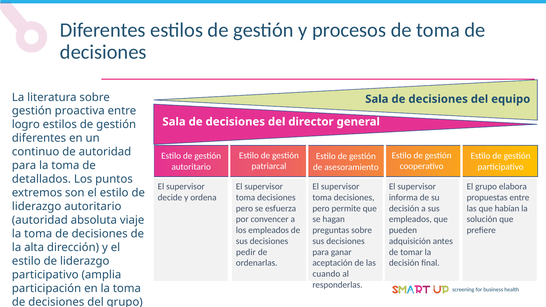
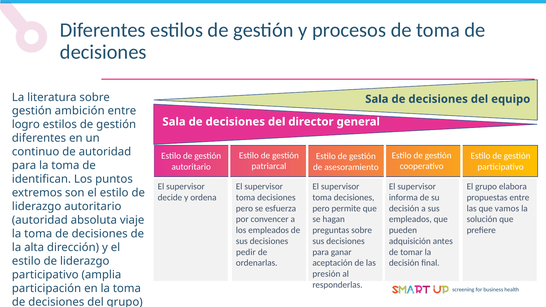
proactiva: proactiva -> ambición
detallados: detallados -> identifican
habían: habían -> vamos
cuando: cuando -> presión
